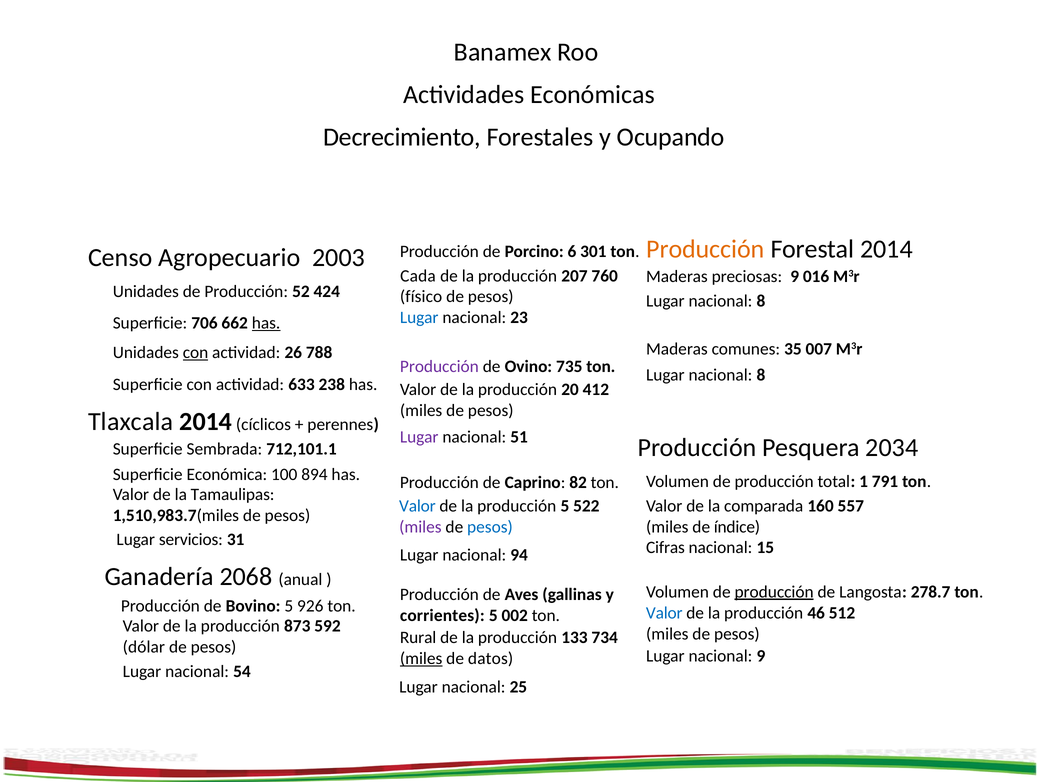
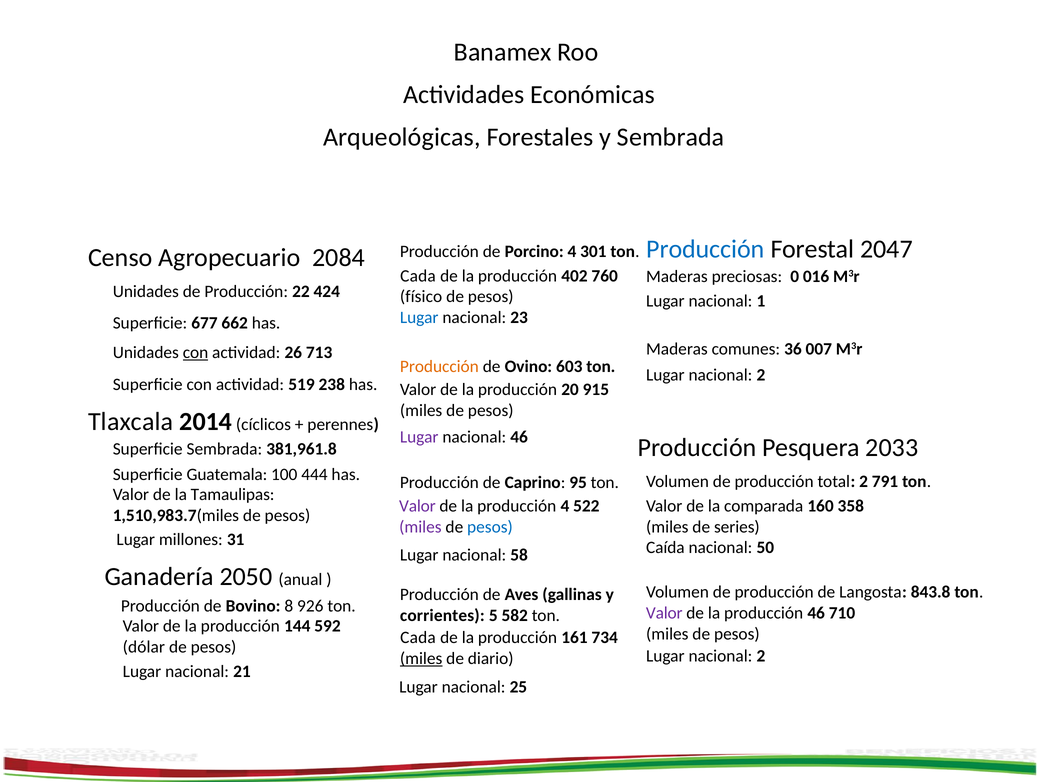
Decrecimiento: Decrecimiento -> Arqueológicas
y Ocupando: Ocupando -> Sembrada
Producción at (705, 249) colour: orange -> blue
Forestal 2014: 2014 -> 2047
Porcino 6: 6 -> 4
2003: 2003 -> 2084
207: 207 -> 402
preciosas 9: 9 -> 0
52: 52 -> 22
8 at (761, 301): 8 -> 1
706: 706 -> 677
has at (266, 323) underline: present -> none
35: 35 -> 36
788: 788 -> 713
Producción at (439, 367) colour: purple -> orange
735: 735 -> 603
8 at (761, 375): 8 -> 2
633: 633 -> 519
412: 412 -> 915
nacional 51: 51 -> 46
2034: 2034 -> 2033
712,101.1: 712,101.1 -> 381,961.8
Económica: Económica -> Guatemala
894: 894 -> 444
total 1: 1 -> 2
82: 82 -> 95
Valor at (417, 506) colour: blue -> purple
producción 5: 5 -> 4
557: 557 -> 358
índice: índice -> series
servicios: servicios -> millones
Cifras: Cifras -> Caída
15: 15 -> 50
94: 94 -> 58
2068: 2068 -> 2050
producción at (774, 591) underline: present -> none
278.7: 278.7 -> 843.8
Bovino 5: 5 -> 8
Valor at (664, 613) colour: blue -> purple
512: 512 -> 710
002: 002 -> 582
873: 873 -> 144
Rural at (418, 637): Rural -> Cada
133: 133 -> 161
9 at (761, 656): 9 -> 2
datos: datos -> diario
54: 54 -> 21
